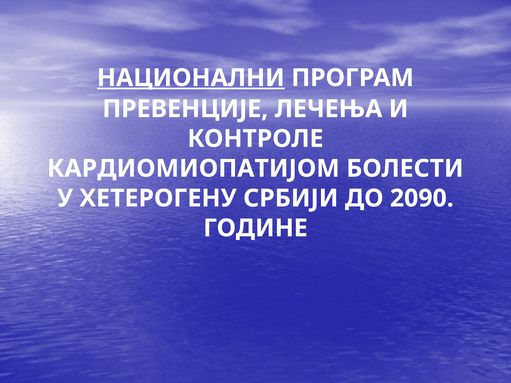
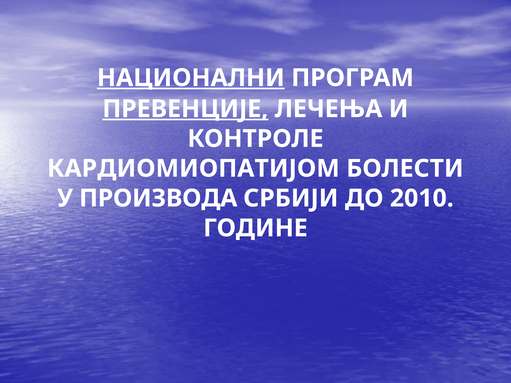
ПРЕВЕНЦИЈЕ underline: none -> present
ХЕТЕРОГЕНУ: ХЕТЕРОГЕНУ -> ПРОИЗВОДА
2090: 2090 -> 2010
